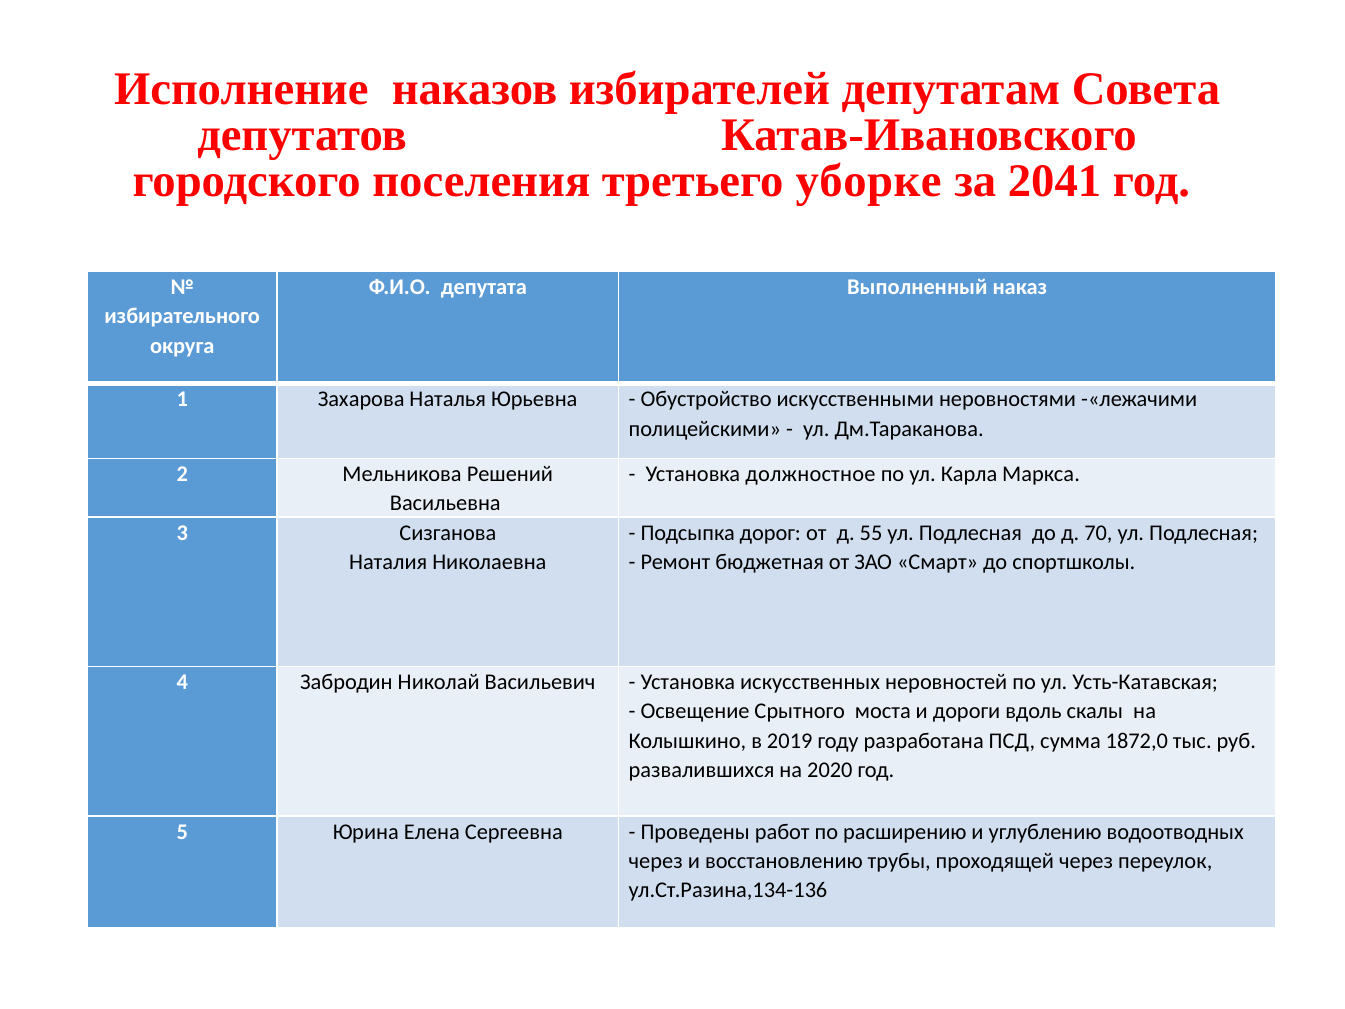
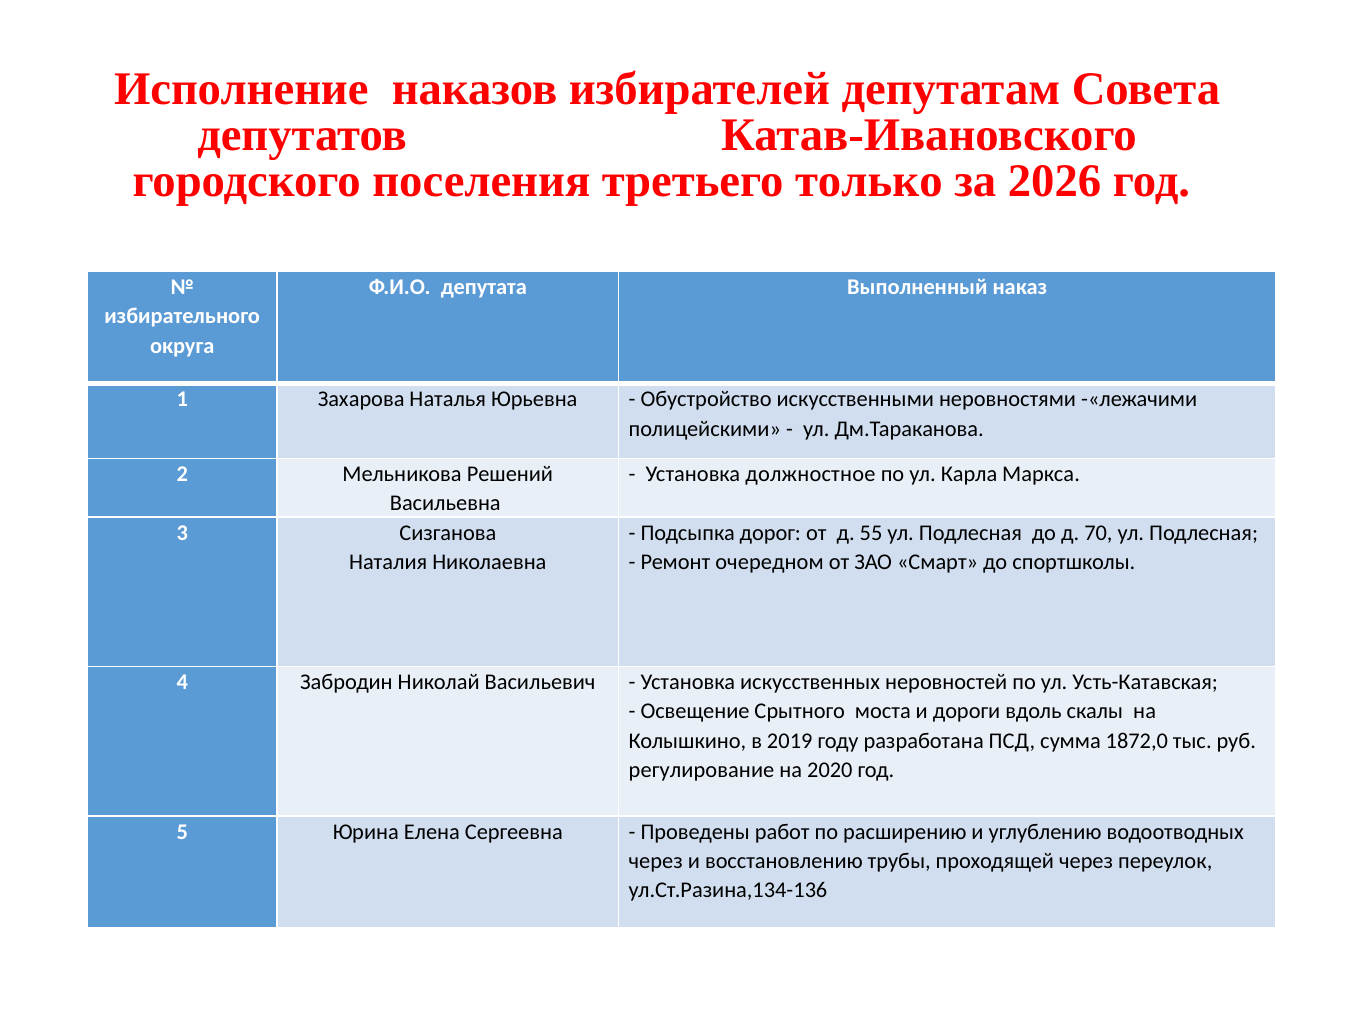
уборке: уборке -> только
2041: 2041 -> 2026
бюджетная: бюджетная -> очередном
развалившихся: развалившихся -> регулирование
